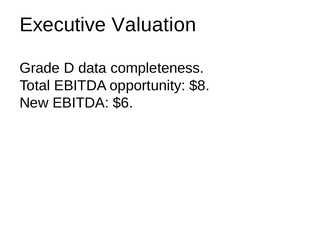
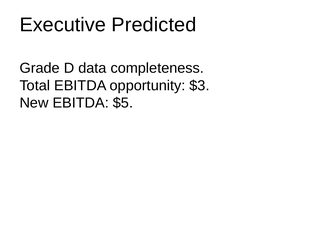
Valuation: Valuation -> Predicted
$8: $8 -> $3
$6: $6 -> $5
